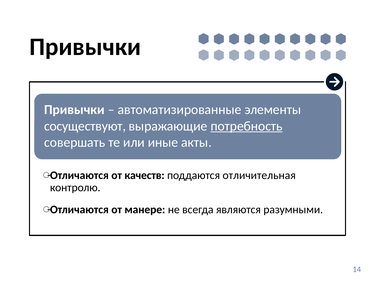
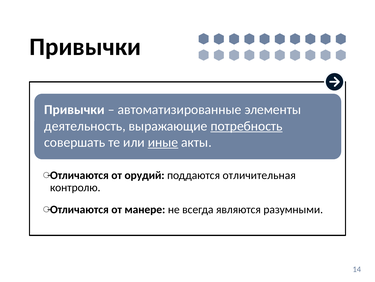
сосуществуют: сосуществуют -> деятельность
иные underline: none -> present
качеств: качеств -> орудий
